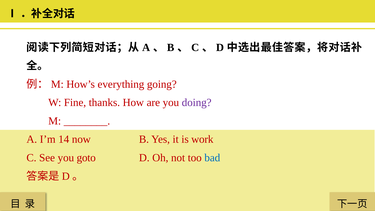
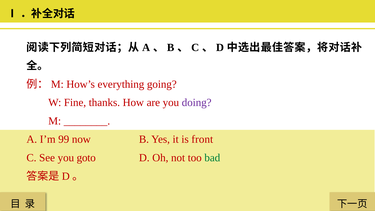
14: 14 -> 99
work: work -> front
bad colour: blue -> green
